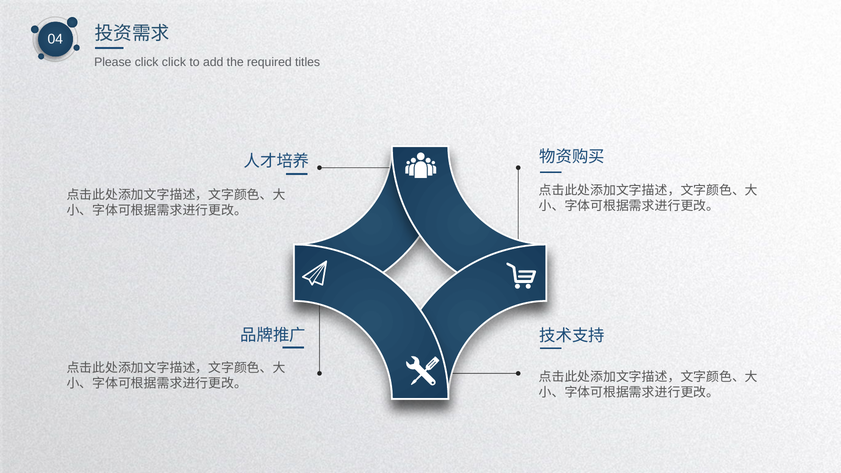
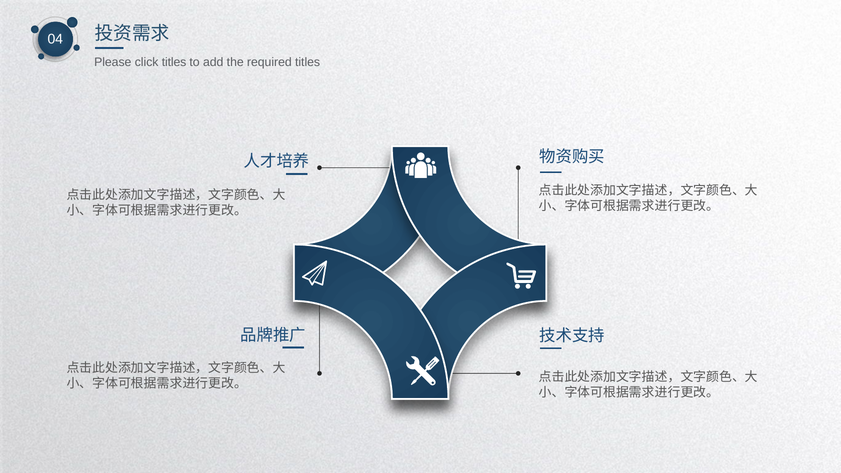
click click: click -> titles
